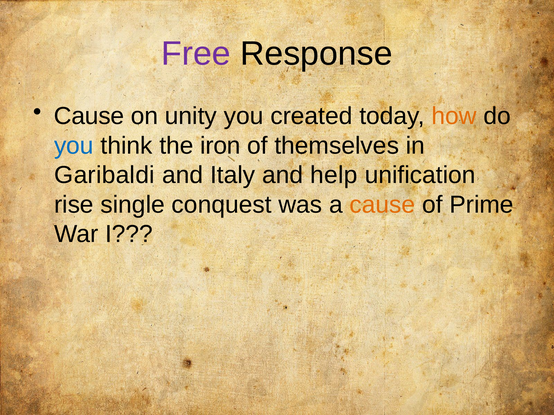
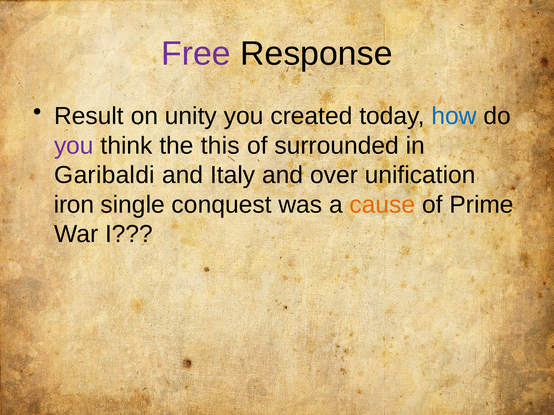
Cause at (89, 116): Cause -> Result
how colour: orange -> blue
you at (74, 146) colour: blue -> purple
iron: iron -> this
themselves: themselves -> surrounded
help: help -> over
rise: rise -> iron
